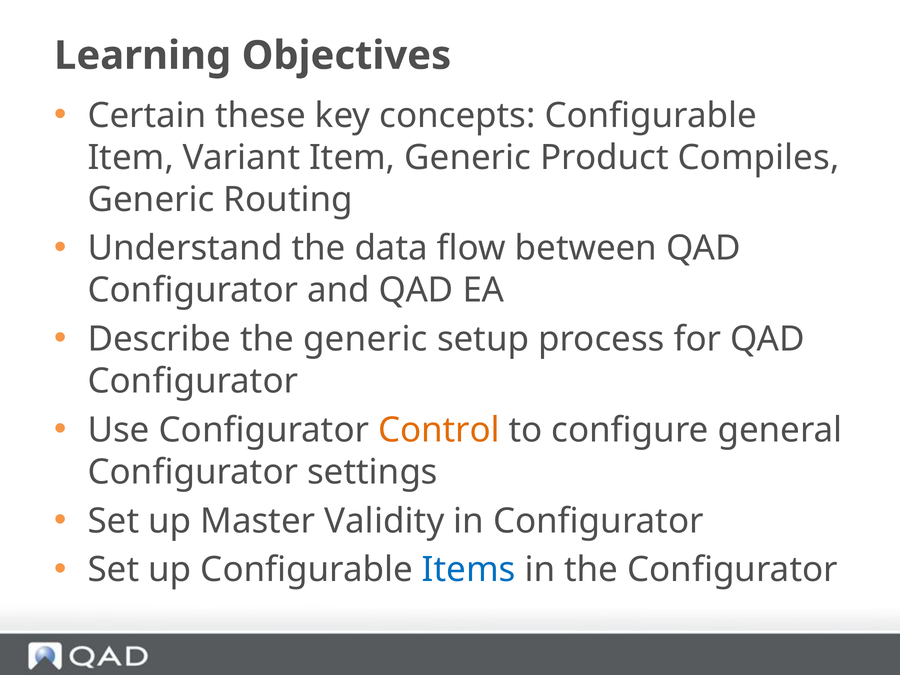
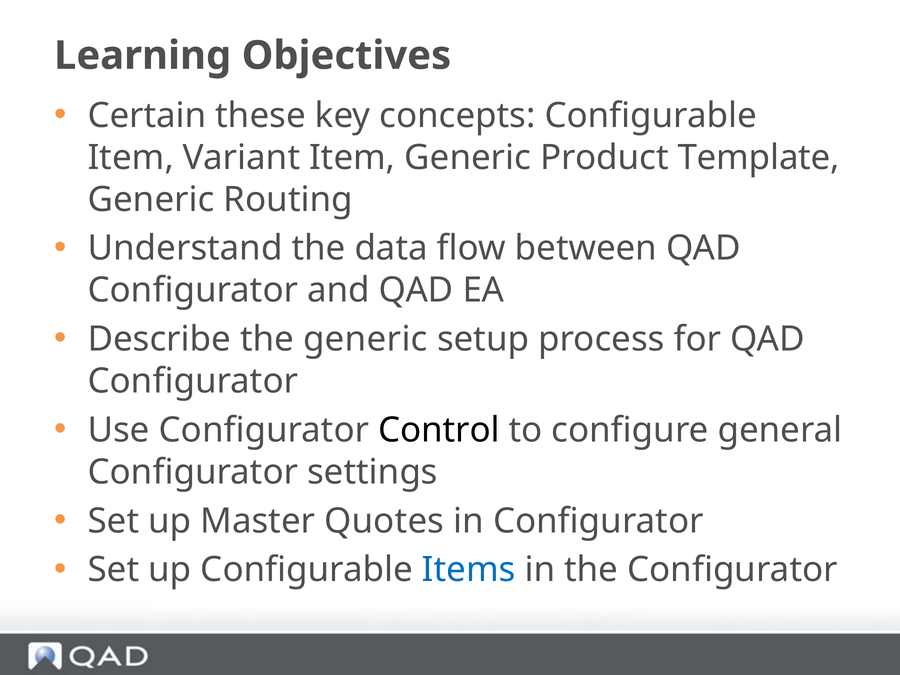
Compiles: Compiles -> Template
Control colour: orange -> black
Validity: Validity -> Quotes
